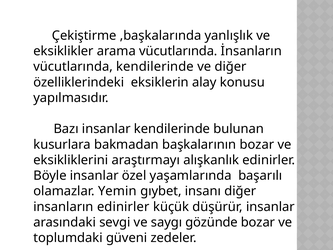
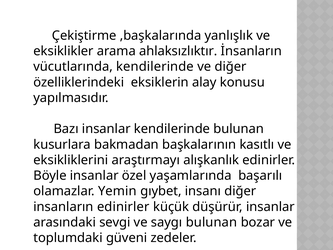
arama vücutlarında: vücutlarında -> ahlaksızlıktır
başkalarının bozar: bozar -> kasıtlı
saygı gözünde: gözünde -> bulunan
